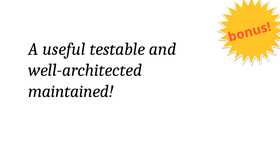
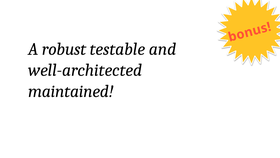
useful: useful -> robust
